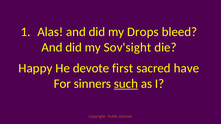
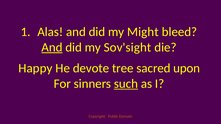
Drops: Drops -> Might
And at (52, 47) underline: none -> present
first: first -> tree
have: have -> upon
